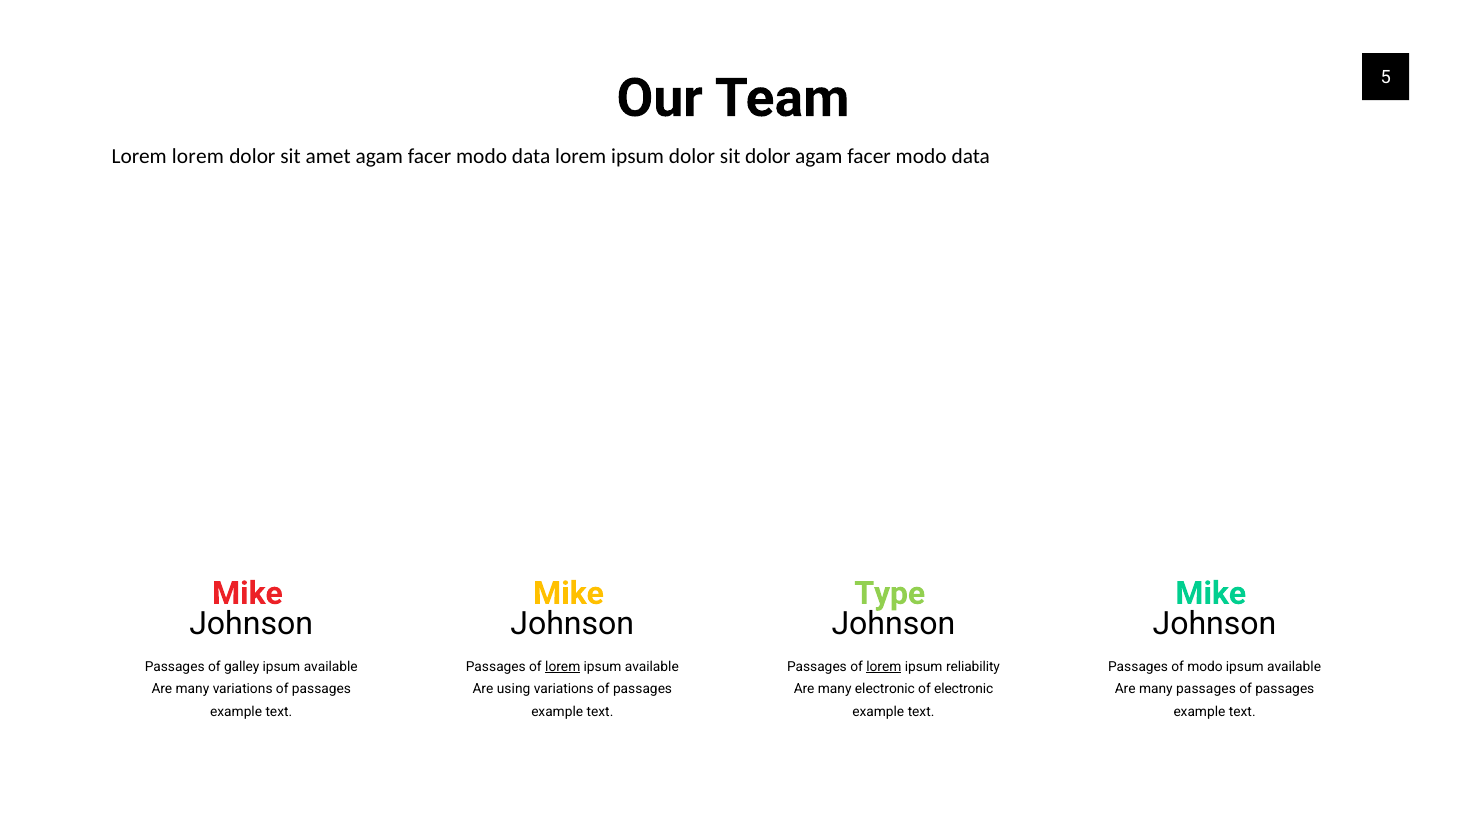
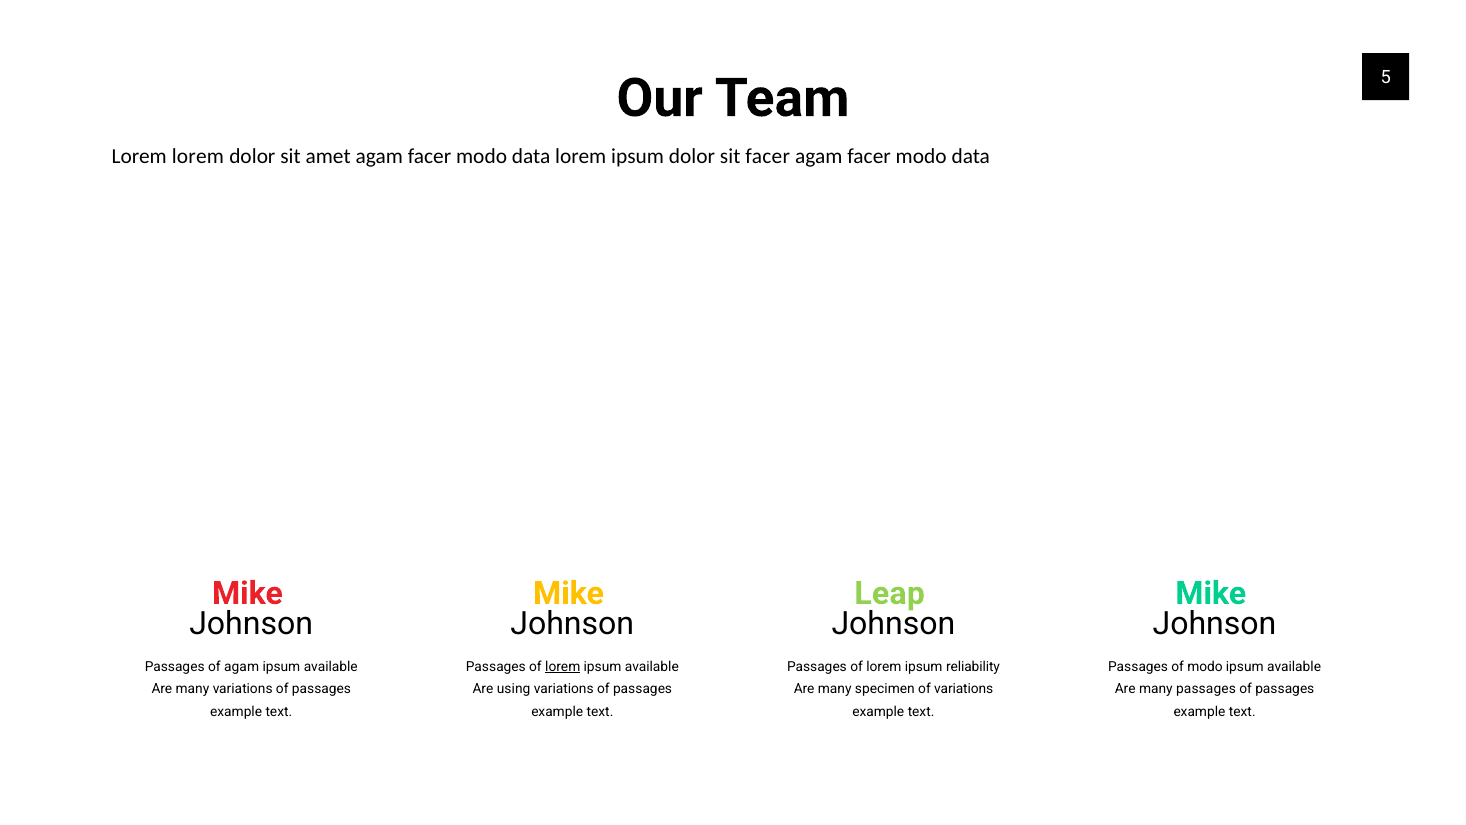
sit dolor: dolor -> facer
Type: Type -> Leap
of galley: galley -> agam
lorem at (884, 666) underline: present -> none
many electronic: electronic -> specimen
of electronic: electronic -> variations
